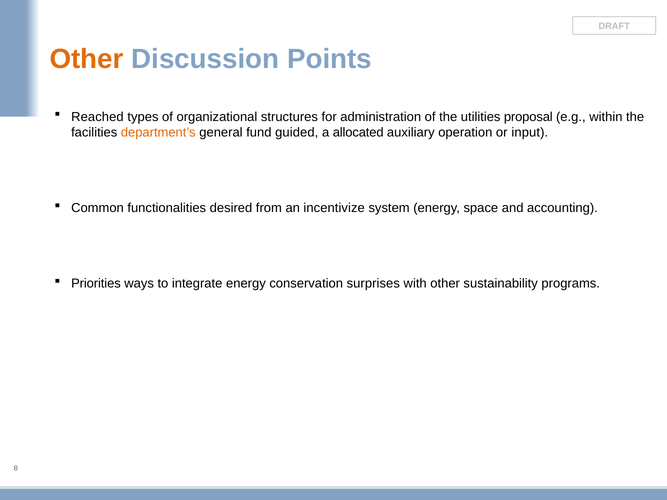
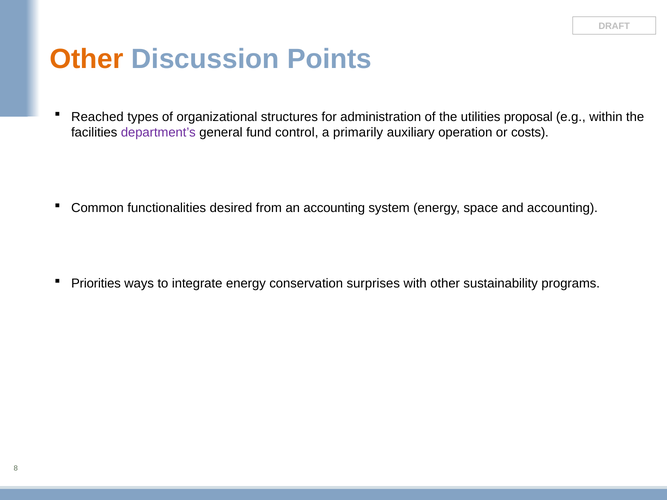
department’s colour: orange -> purple
guided: guided -> control
allocated: allocated -> primarily
input: input -> costs
an incentivize: incentivize -> accounting
